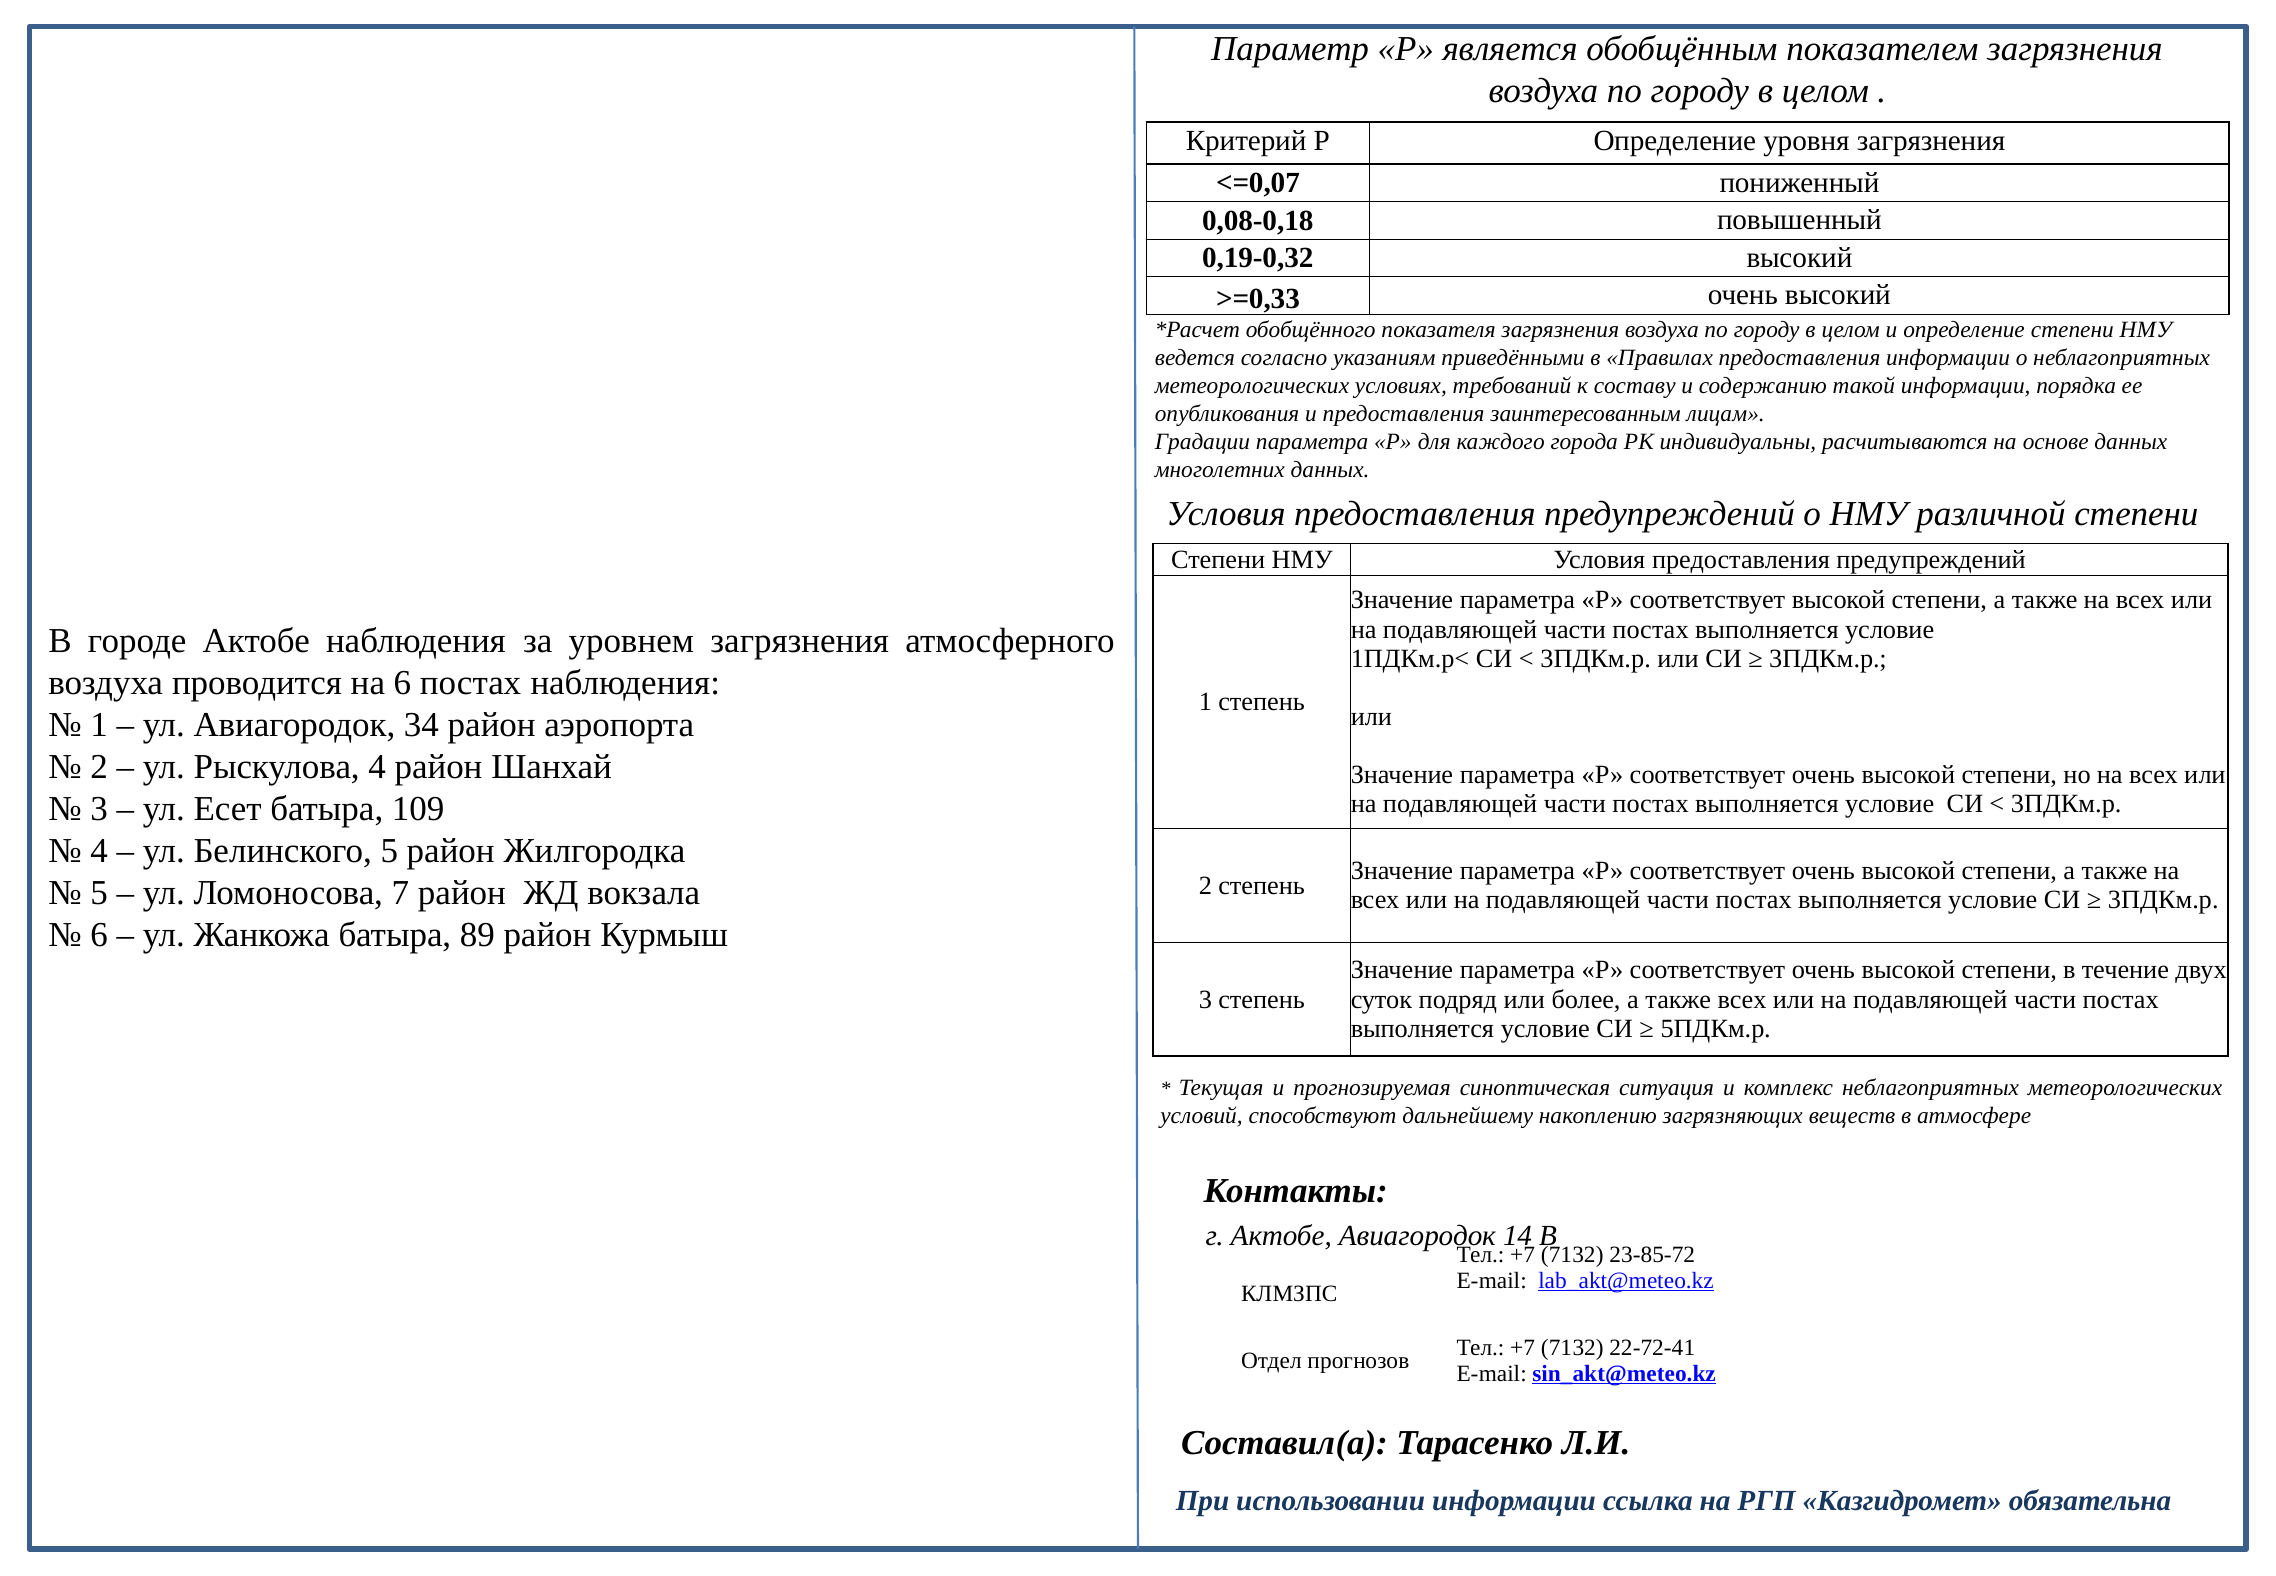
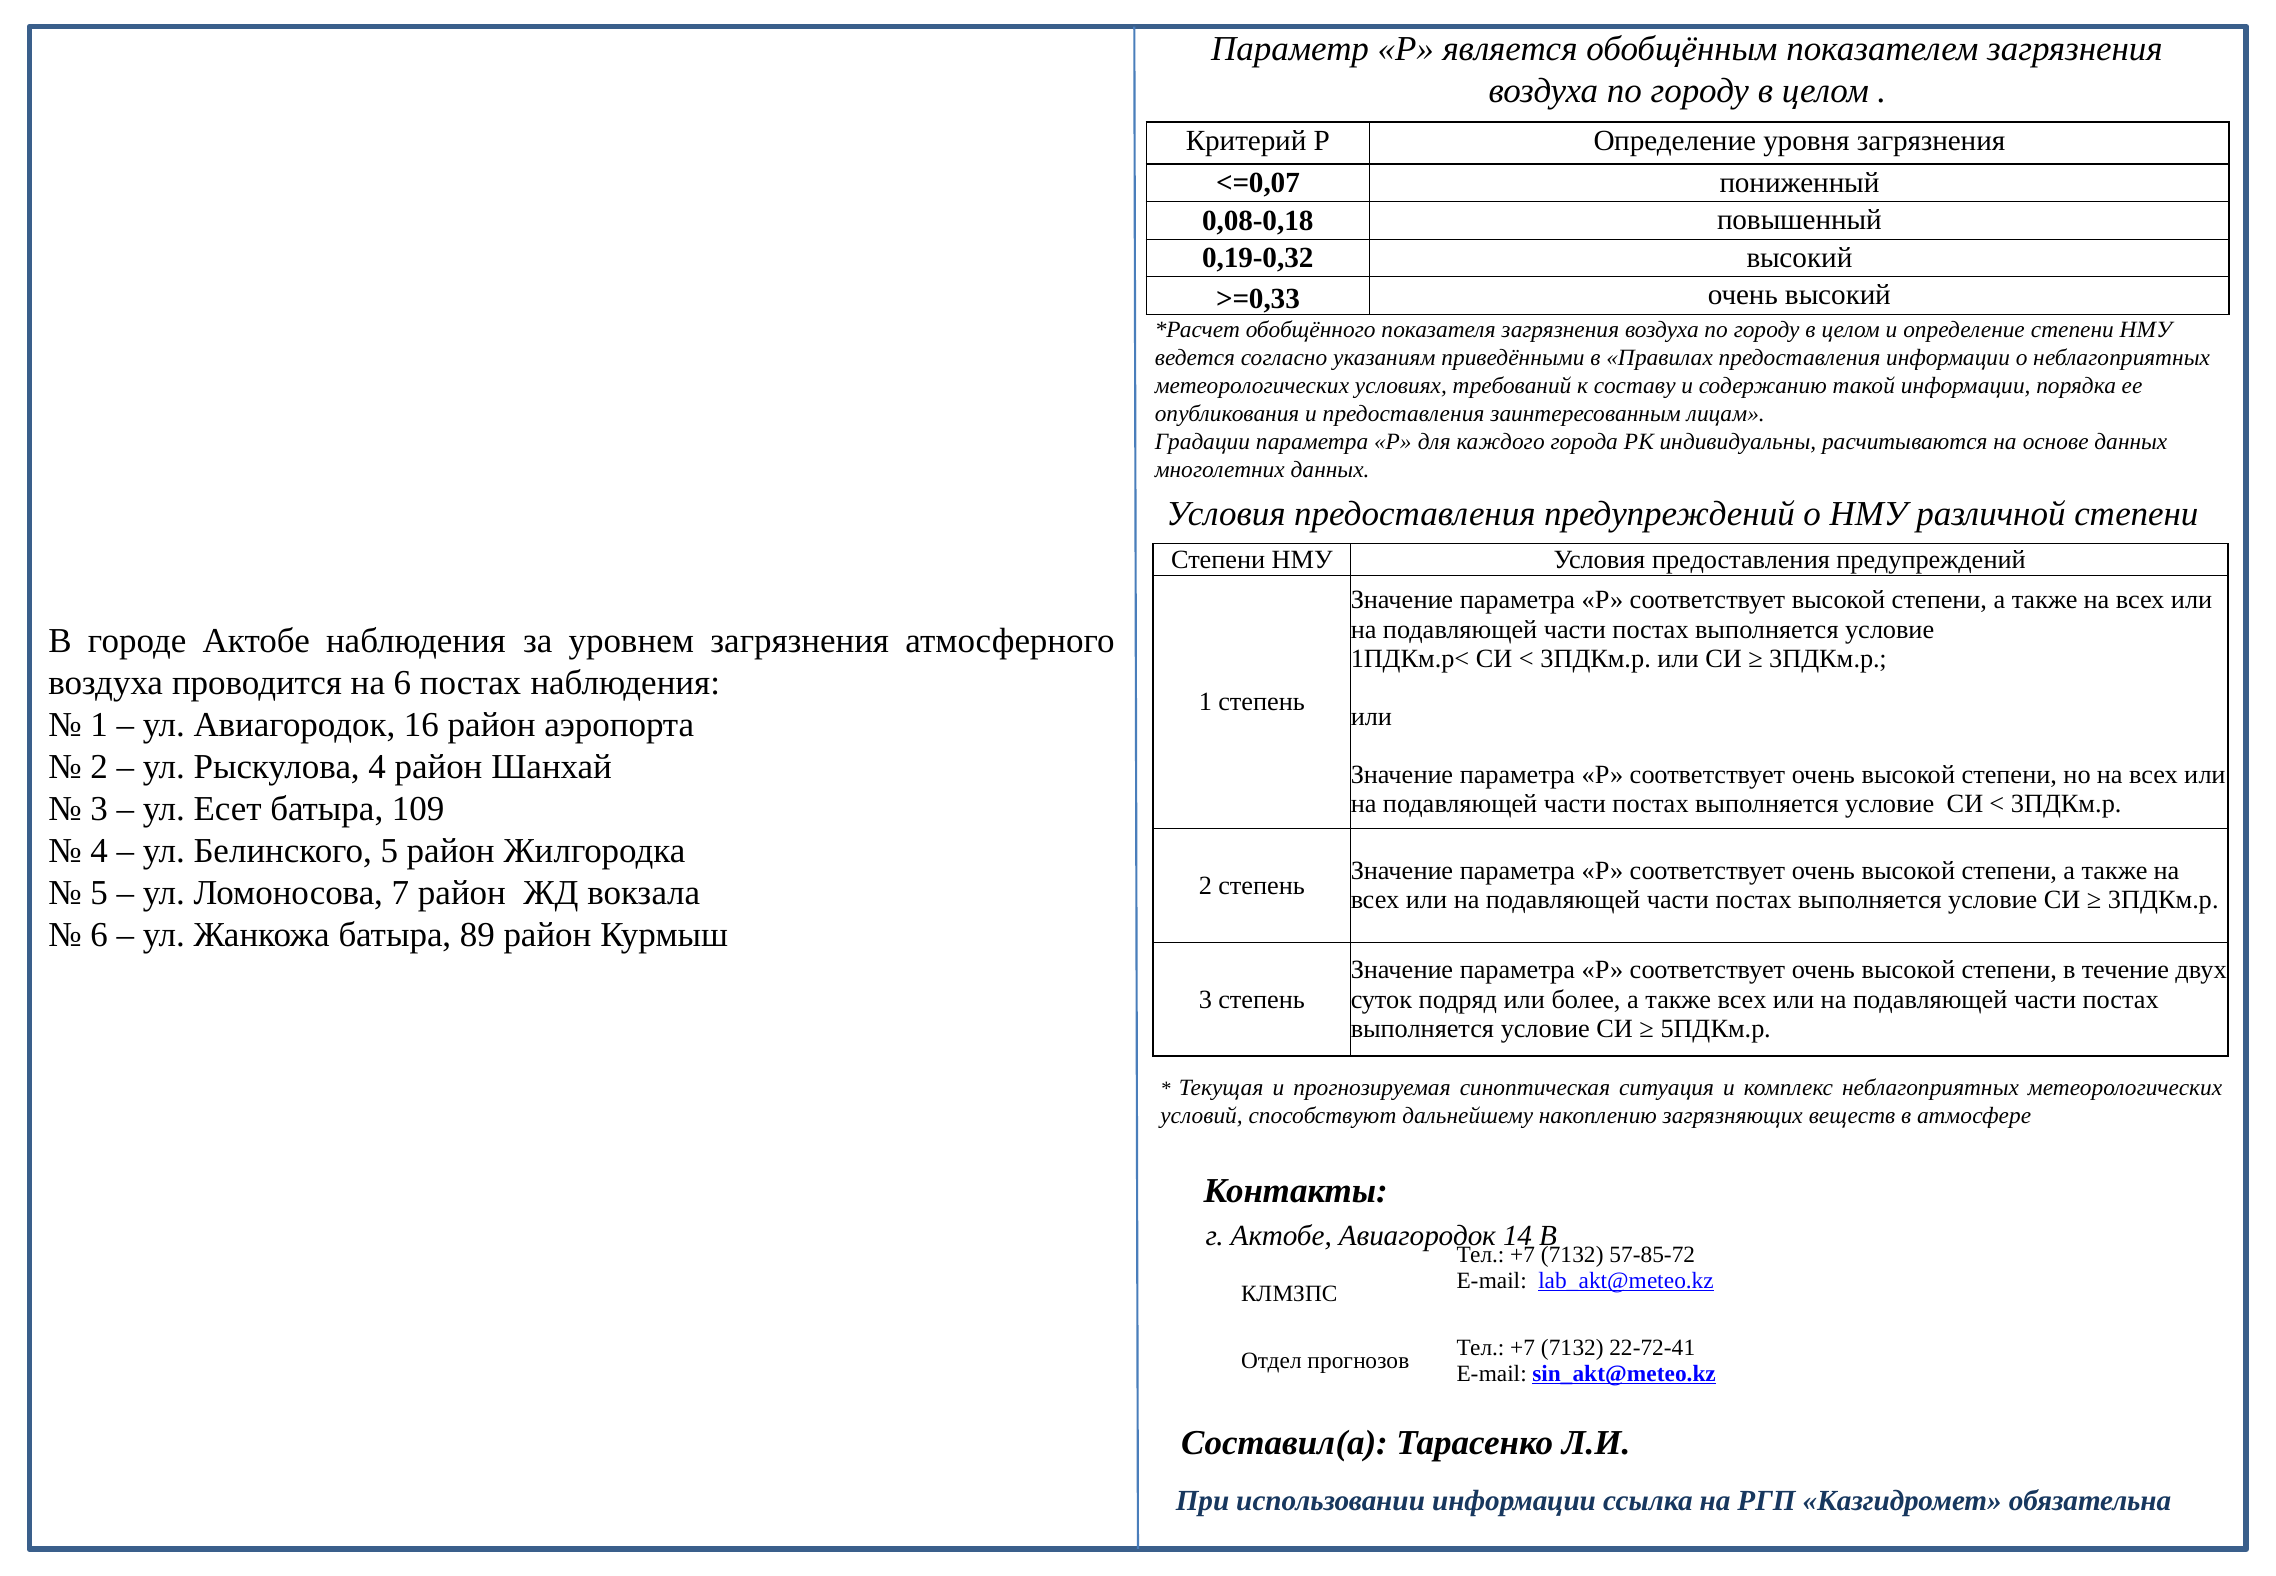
34: 34 -> 16
23-85-72: 23-85-72 -> 57-85-72
